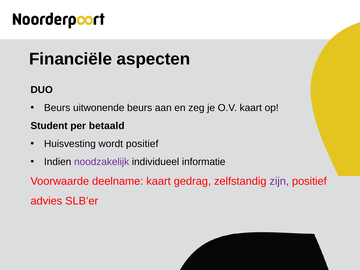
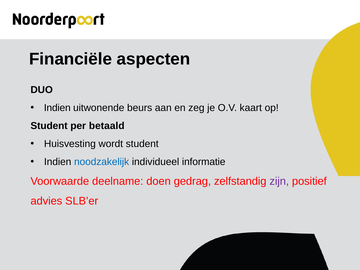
Beurs at (57, 108): Beurs -> Indien
wordt positief: positief -> student
noodzakelijk colour: purple -> blue
deelname kaart: kaart -> doen
